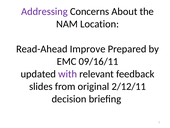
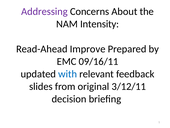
Location: Location -> Intensity
with colour: purple -> blue
2/12/11: 2/12/11 -> 3/12/11
